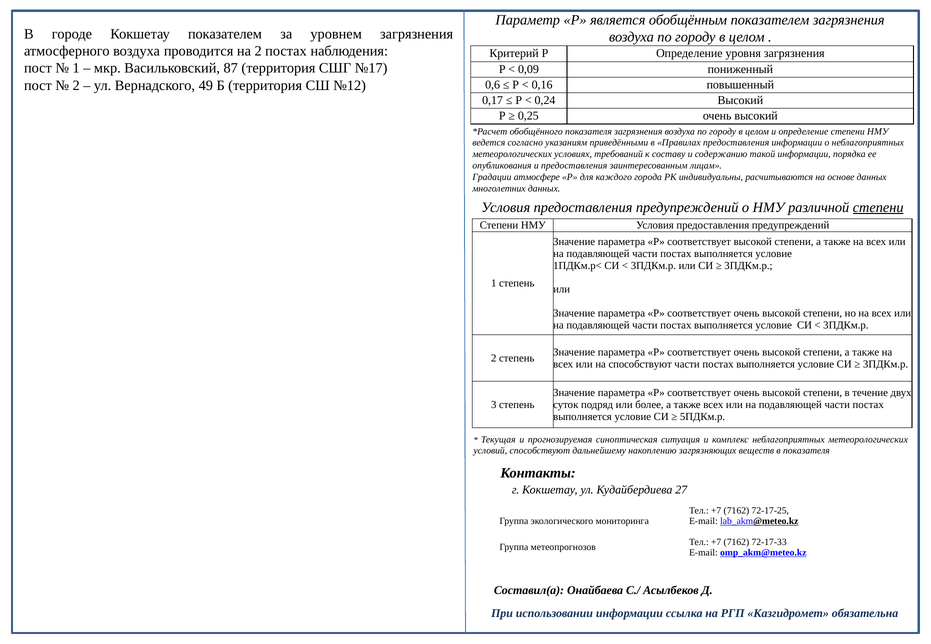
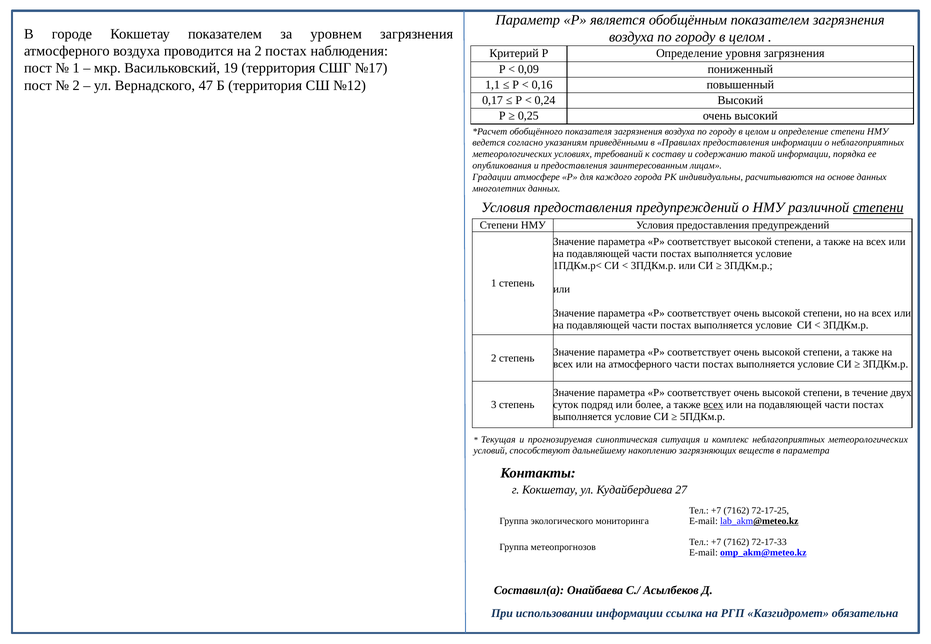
87: 87 -> 19
49: 49 -> 47
0,6: 0,6 -> 1,1
на способствуют: способствуют -> атмосферного
всех at (713, 405) underline: none -> present
в показателя: показателя -> параметра
